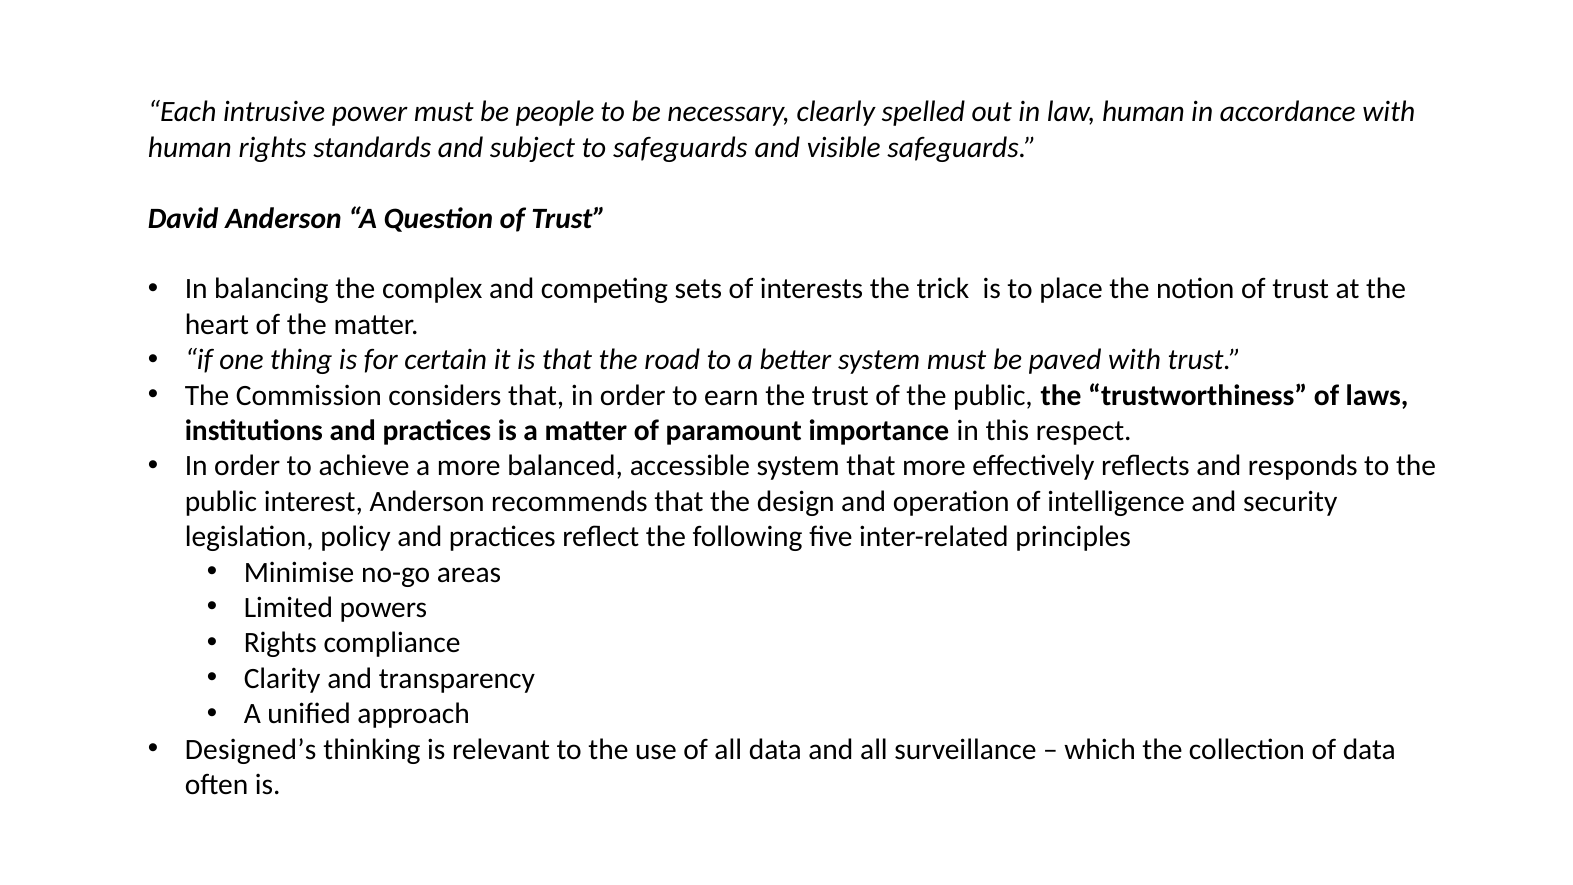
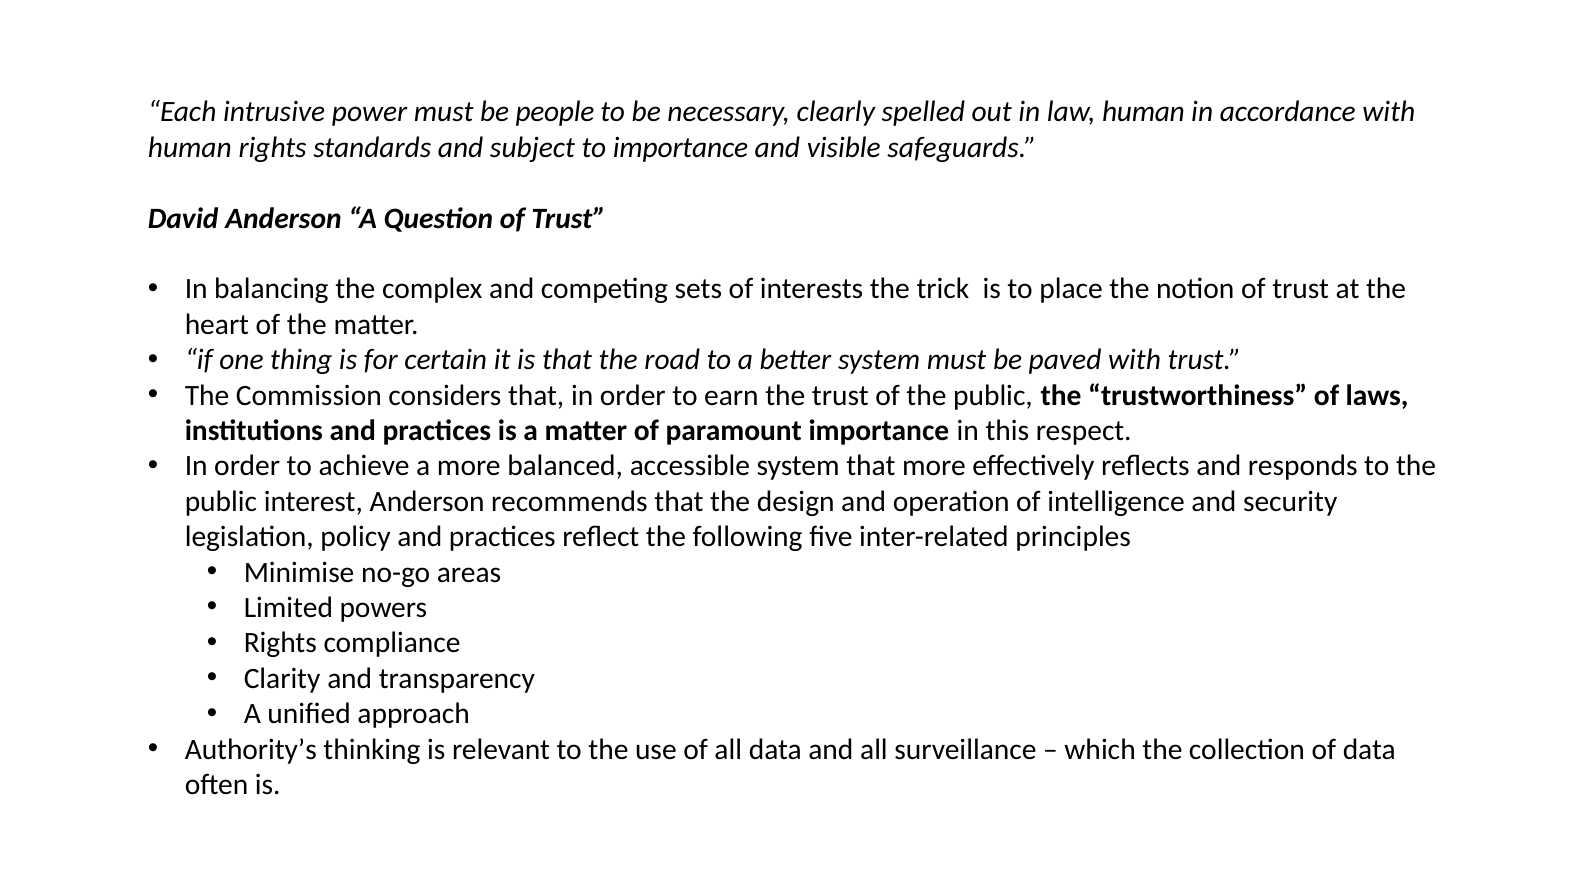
to safeguards: safeguards -> importance
Designed’s: Designed’s -> Authority’s
